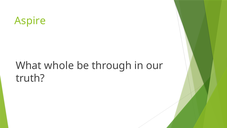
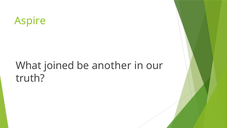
whole: whole -> joined
through: through -> another
